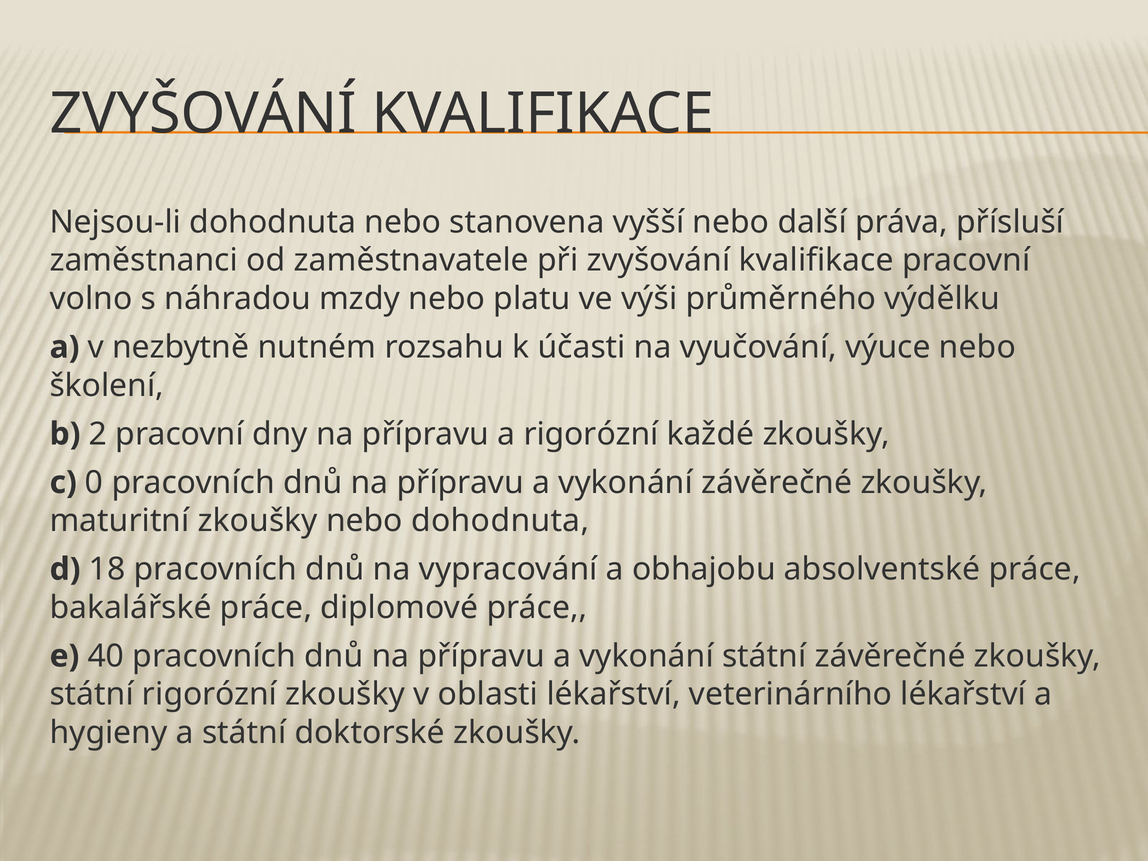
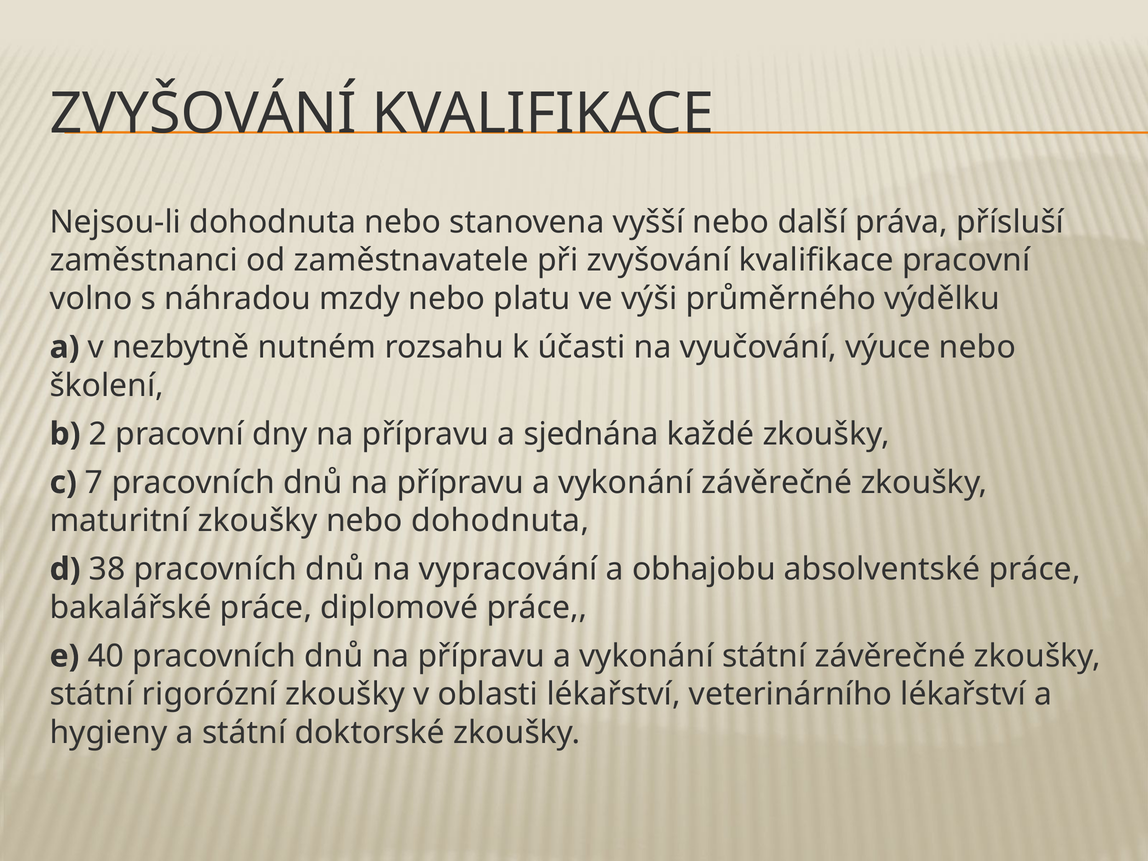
a rigorózní: rigorózní -> sjednána
0: 0 -> 7
18: 18 -> 38
